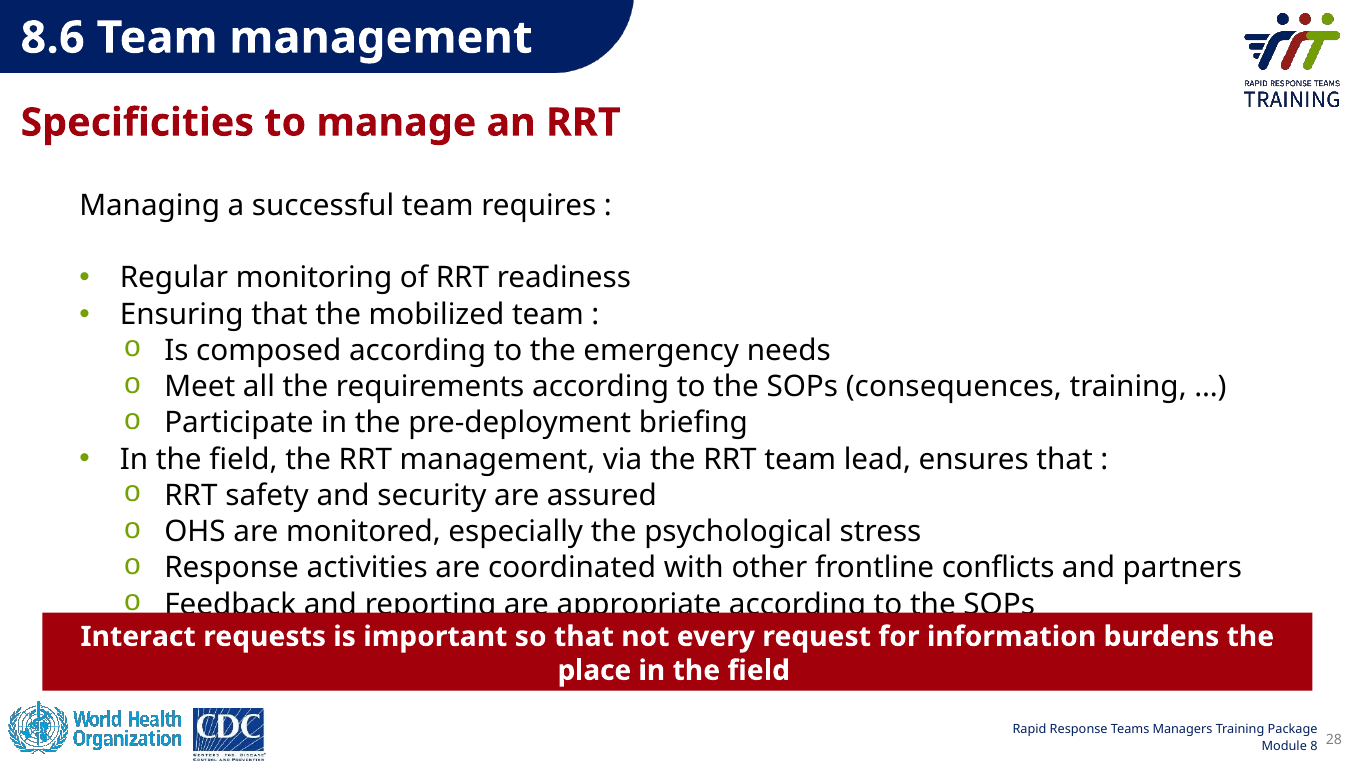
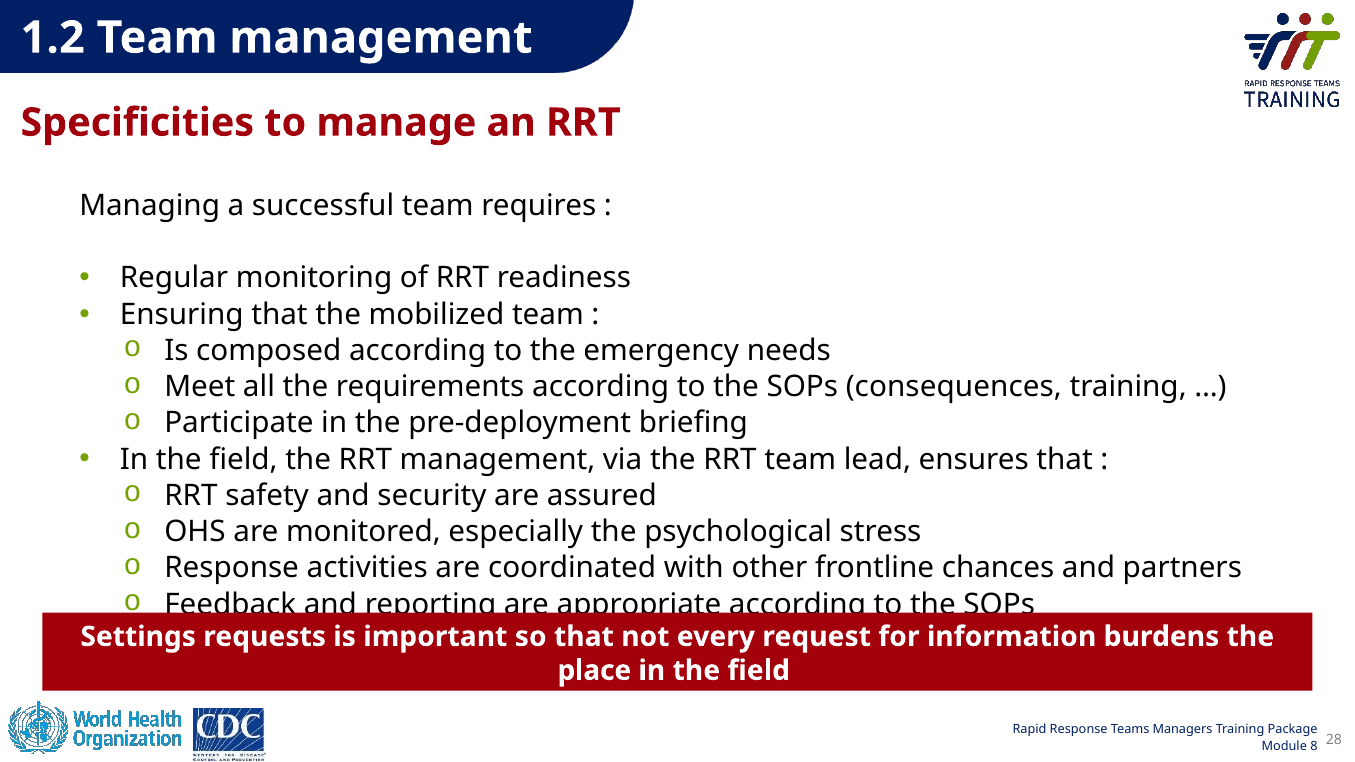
8.6: 8.6 -> 1.2
conflicts: conflicts -> chances
Interact: Interact -> Settings
